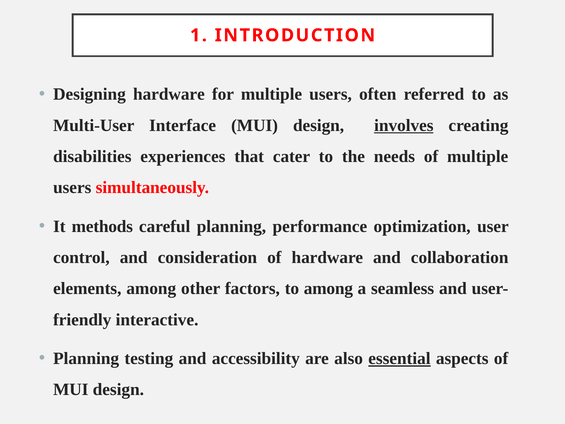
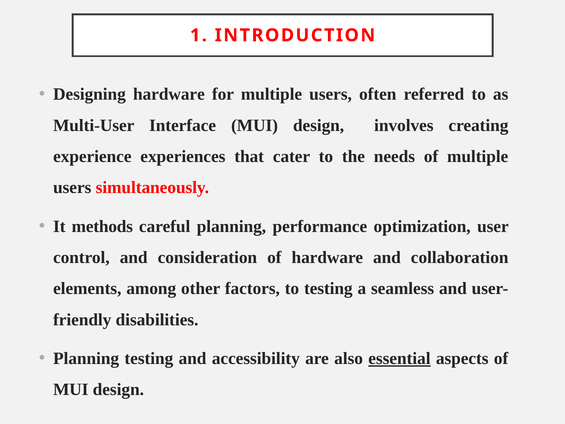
involves underline: present -> none
disabilities: disabilities -> experience
to among: among -> testing
interactive: interactive -> disabilities
